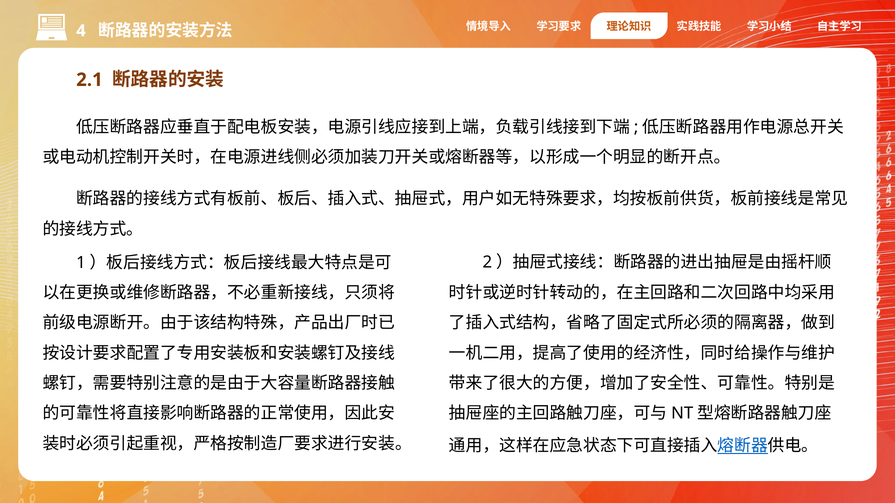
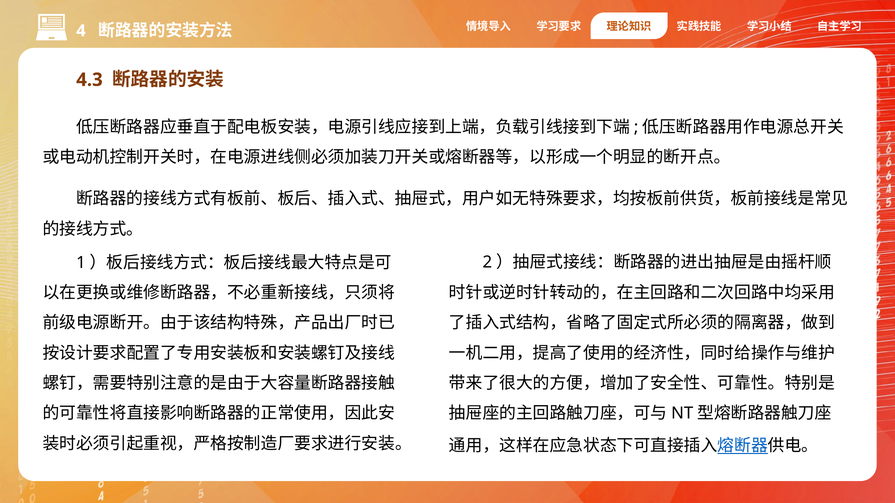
2.1: 2.1 -> 4.3
